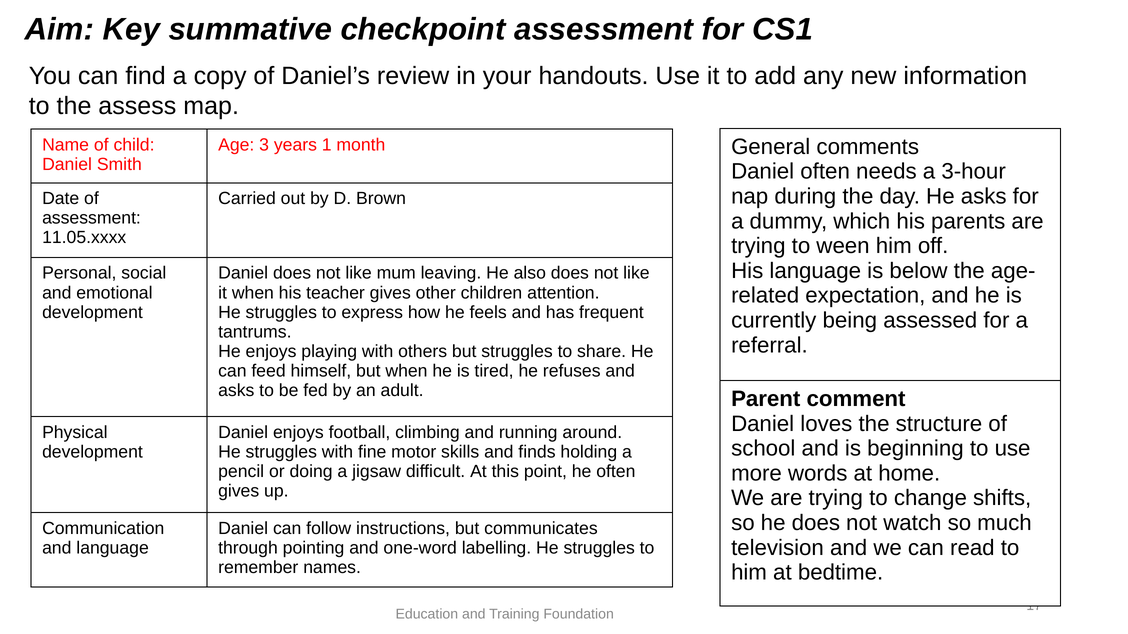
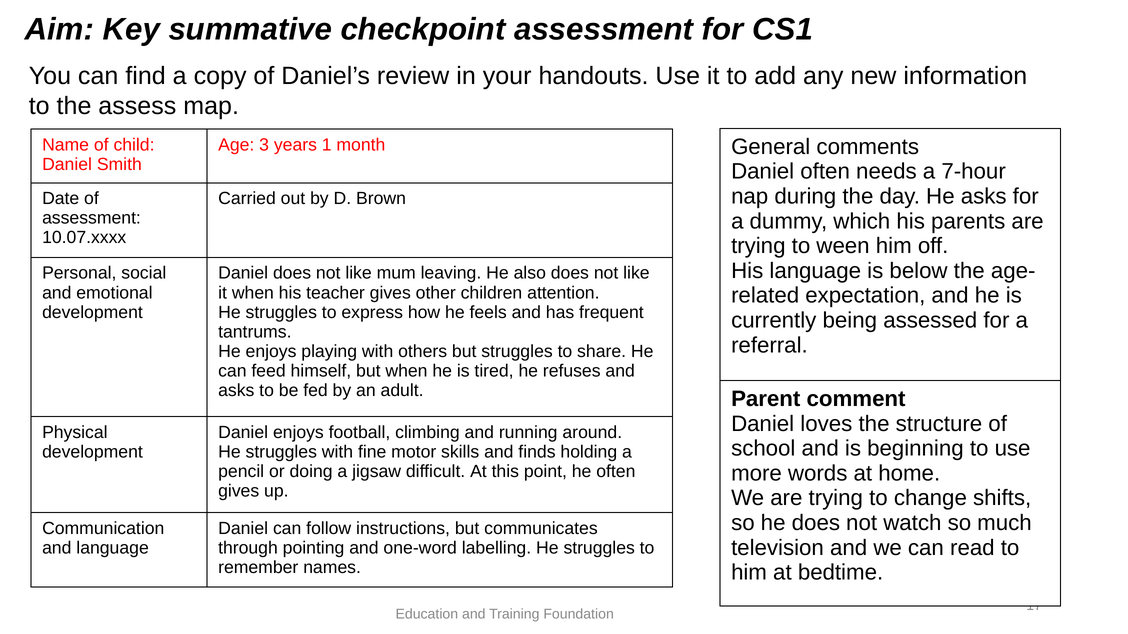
3-hour: 3-hour -> 7-hour
11.05.xxxx: 11.05.xxxx -> 10.07.xxxx
